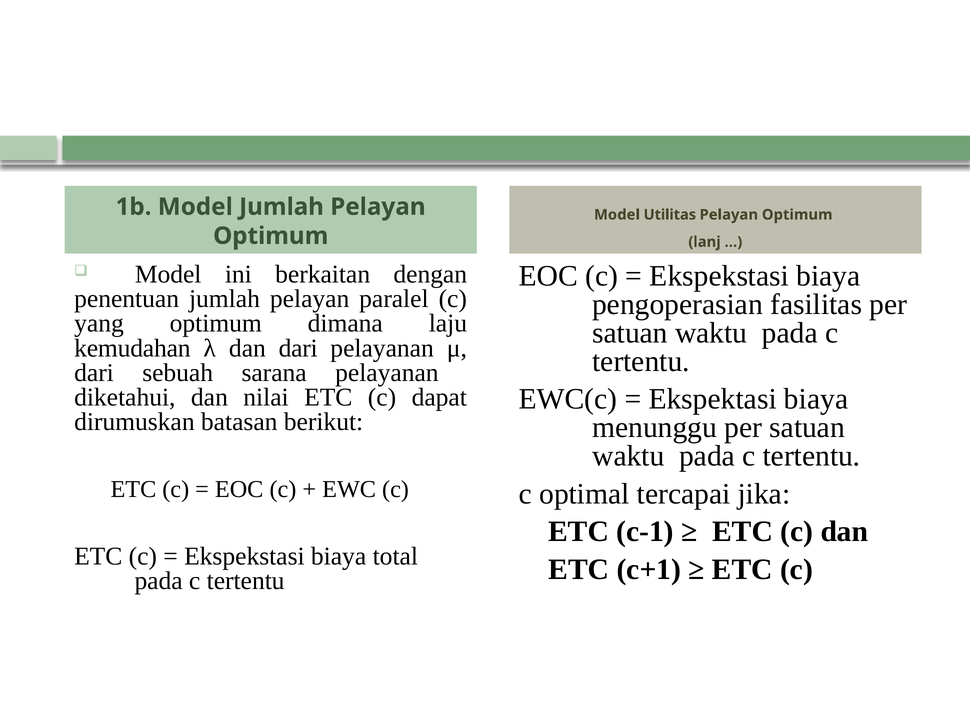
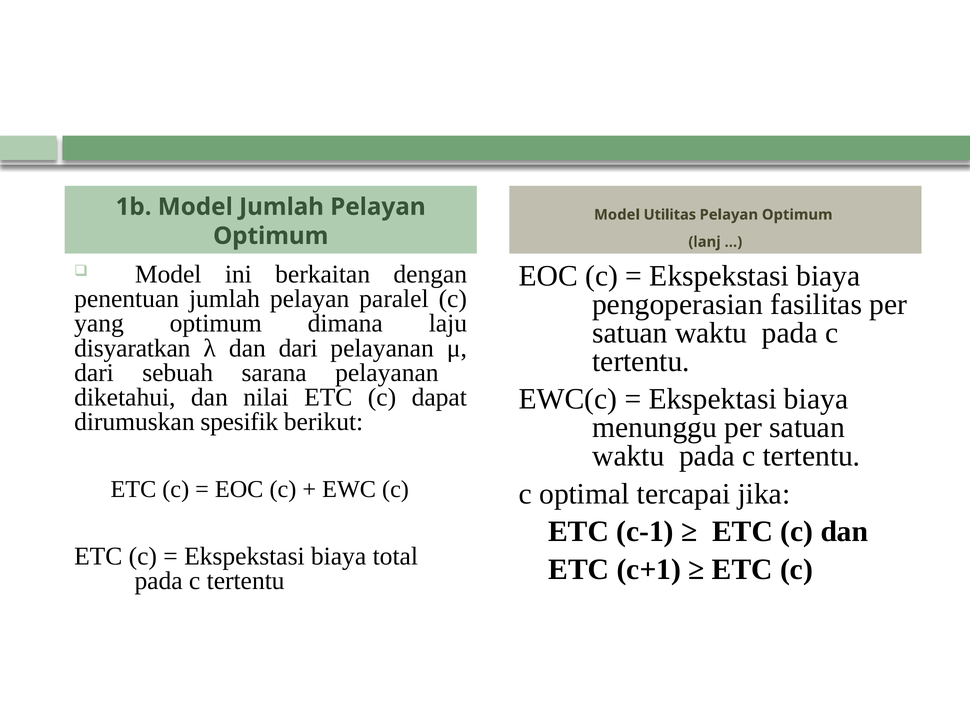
kemudahan: kemudahan -> disyaratkan
batasan: batasan -> spesifik
